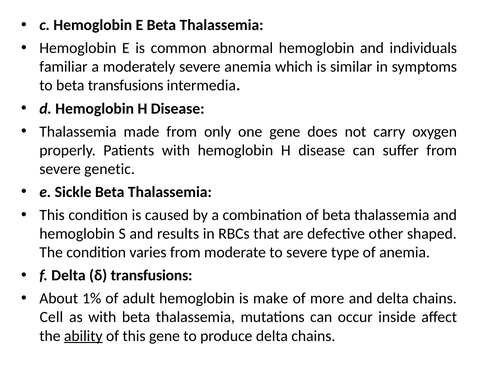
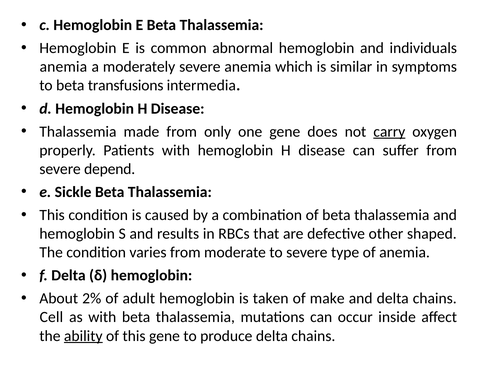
familiar at (63, 67): familiar -> anemia
carry underline: none -> present
genetic: genetic -> depend
δ transfusions: transfusions -> hemoglobin
1%: 1% -> 2%
make: make -> taken
more: more -> make
